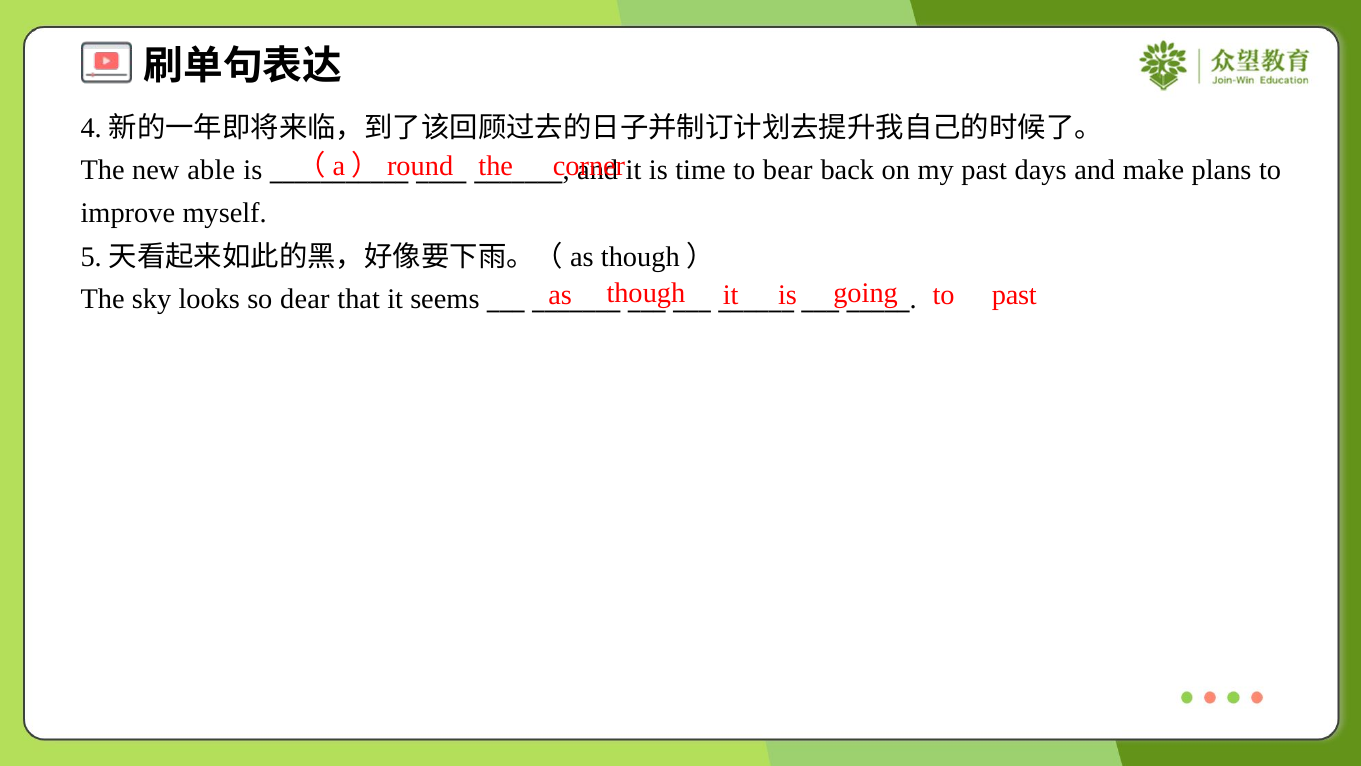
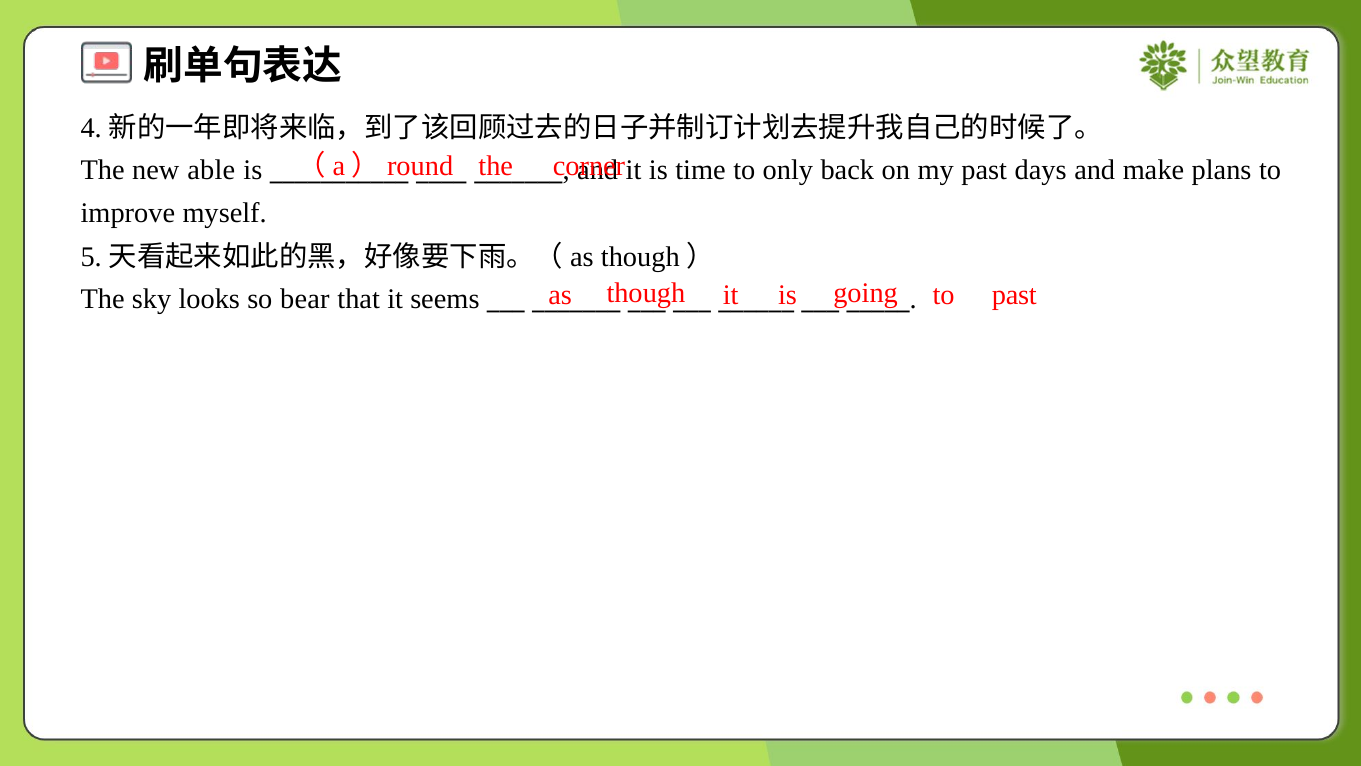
bear: bear -> only
dear: dear -> bear
